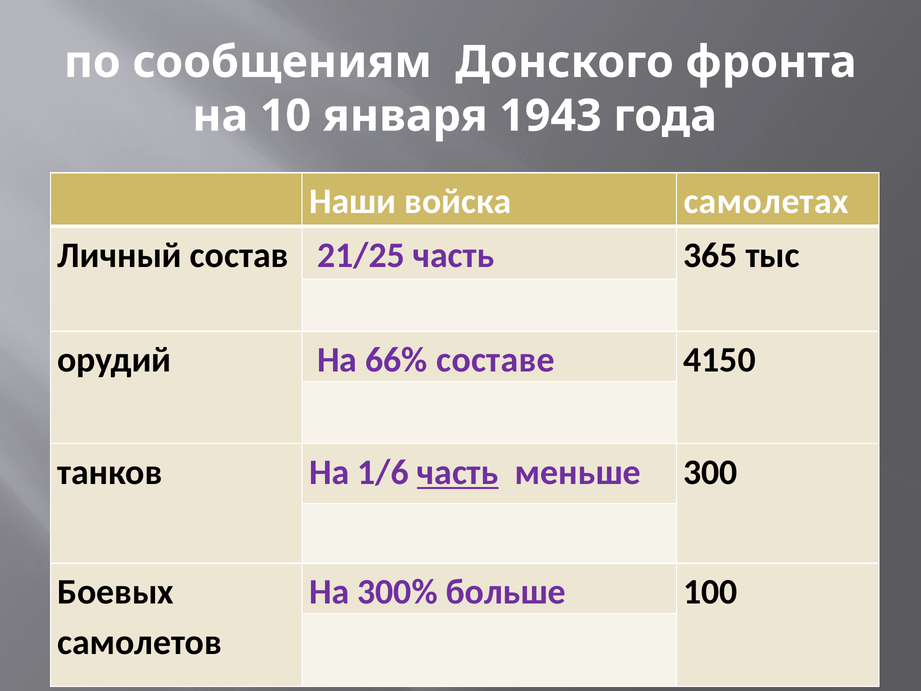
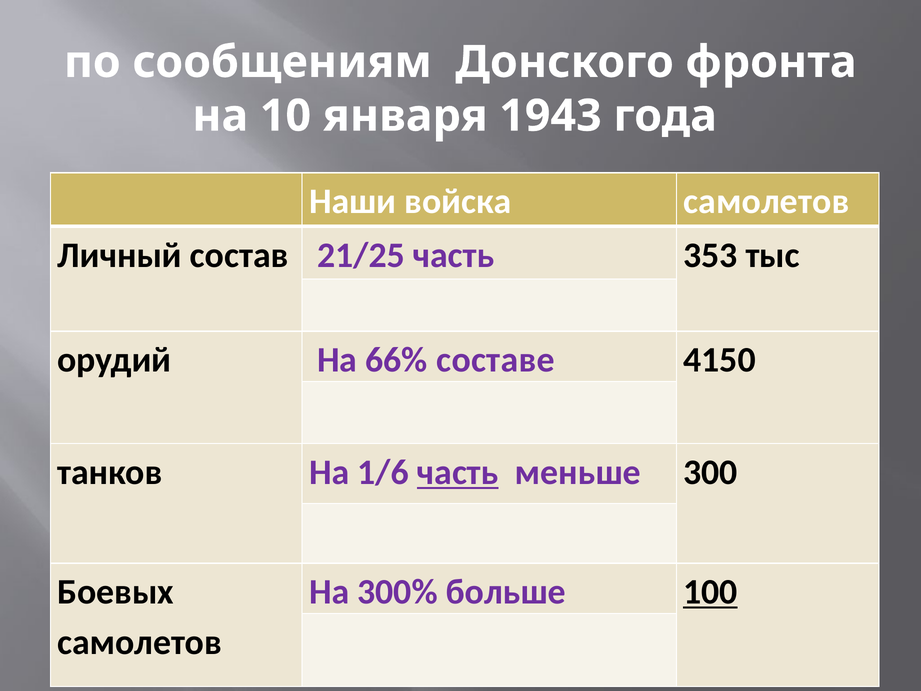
войска самолетах: самолетах -> самолетов
365: 365 -> 353
100 underline: none -> present
